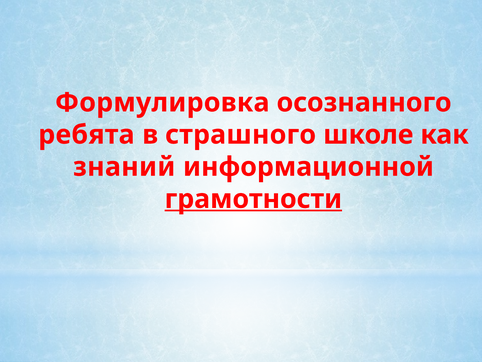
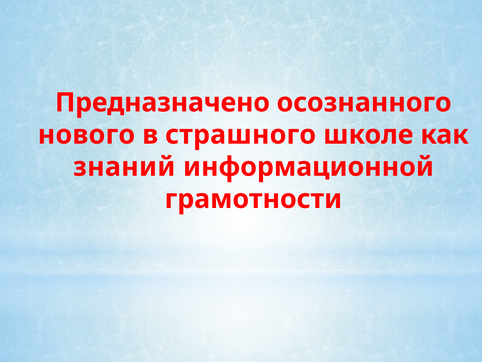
Формулировка: Формулировка -> Предназначено
ребята: ребята -> нового
грамотности underline: present -> none
